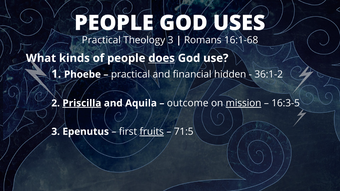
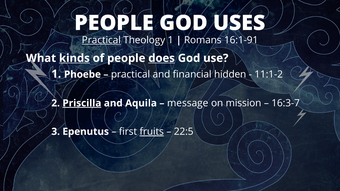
Practical at (101, 40) underline: none -> present
Theology 3: 3 -> 1
16:1-68: 16:1-68 -> 16:1-91
kinds underline: none -> present
36:1-2: 36:1-2 -> 11:1-2
outcome: outcome -> message
mission underline: present -> none
16:3-5: 16:3-5 -> 16:3-7
71:5: 71:5 -> 22:5
